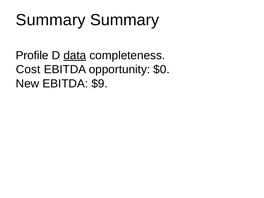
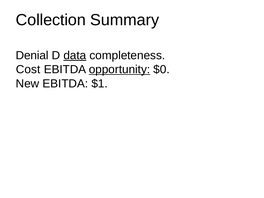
Summary at (51, 20): Summary -> Collection
Profile: Profile -> Denial
opportunity underline: none -> present
$9: $9 -> $1
